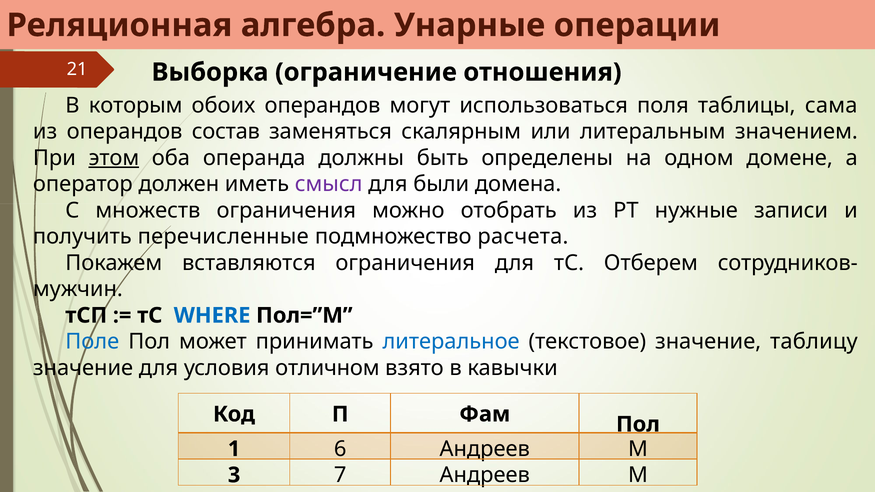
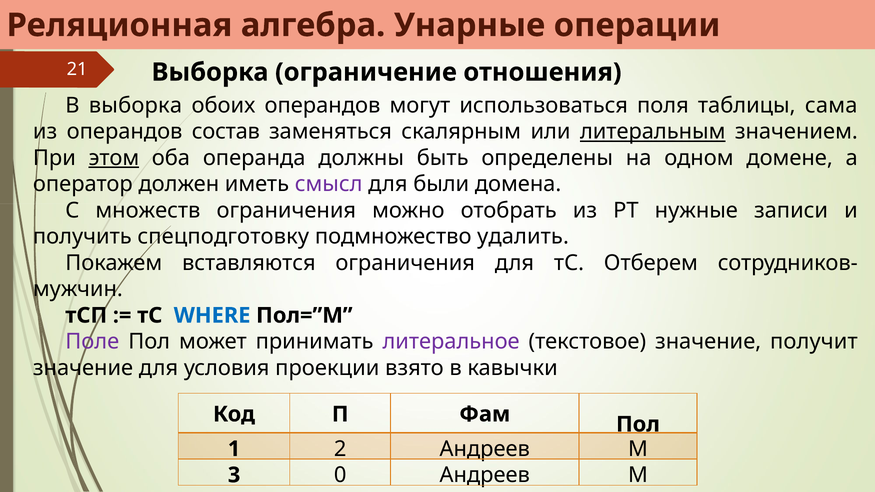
В которым: которым -> выборка
литеральным underline: none -> present
перечисленные: перечисленные -> спецподготовку
расчета: расчета -> удалить
Поле colour: blue -> purple
литеральное colour: blue -> purple
таблицу: таблицу -> получит
отличном: отличном -> проекции
6: 6 -> 2
7: 7 -> 0
